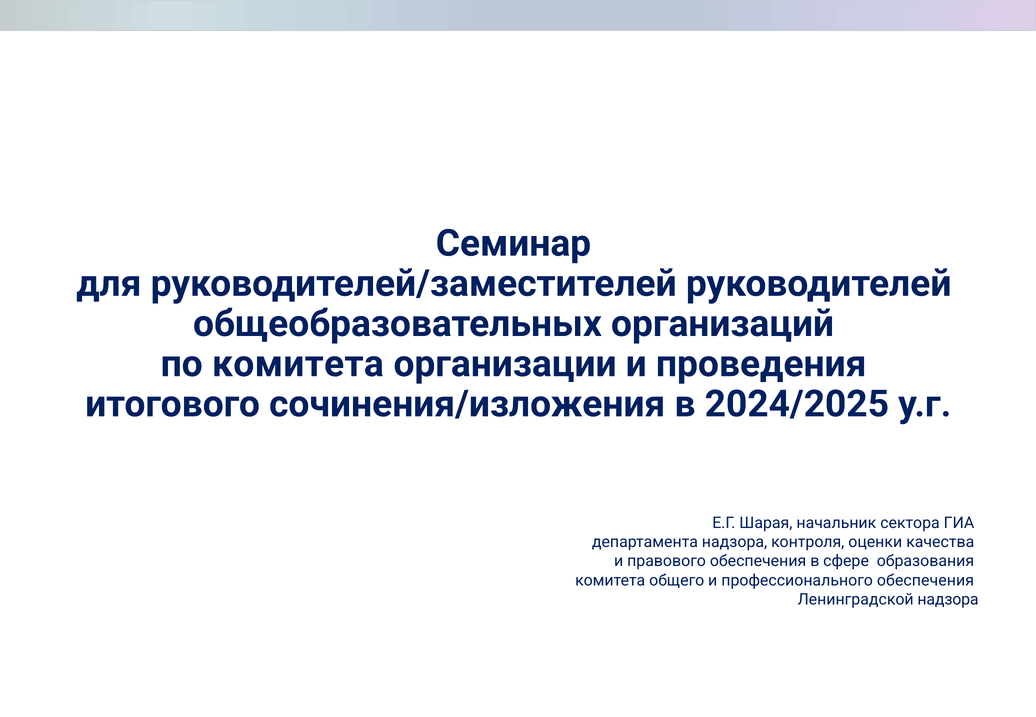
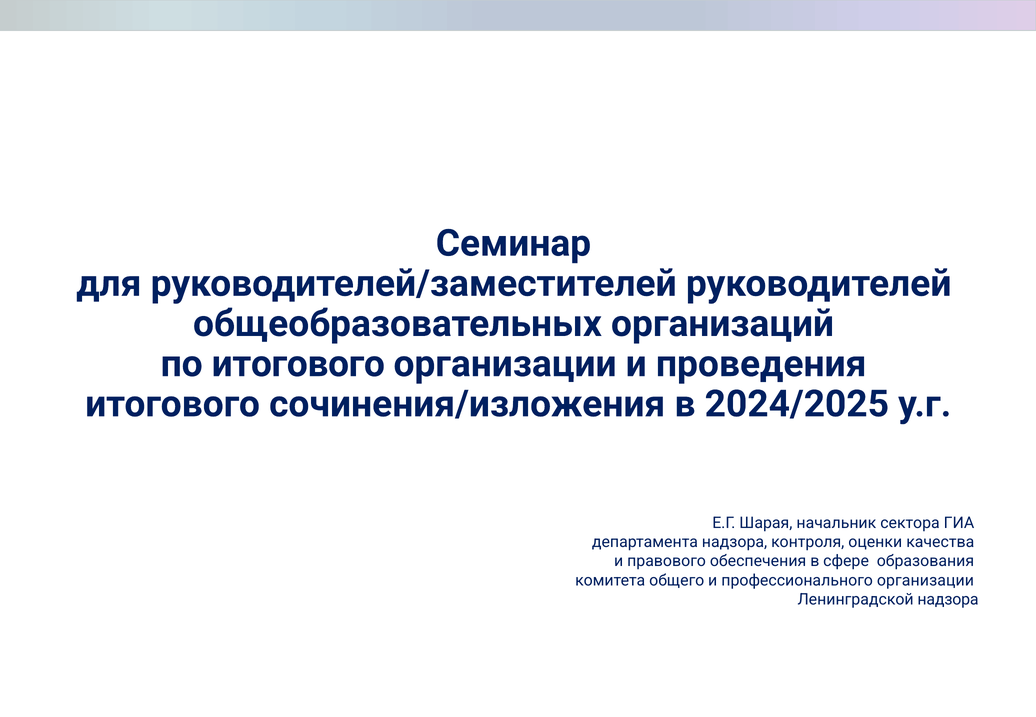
по комитета: комитета -> итогового
профессионального обеспечения: обеспечения -> организации
